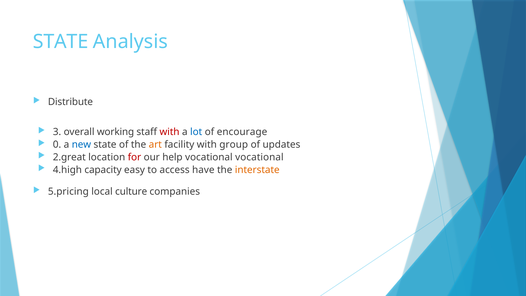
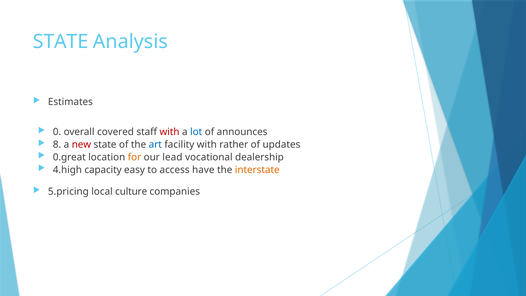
Distribute: Distribute -> Estimates
3: 3 -> 0
working: working -> covered
encourage: encourage -> announces
0: 0 -> 8
new colour: blue -> red
art colour: orange -> blue
group: group -> rather
2.great: 2.great -> 0.great
for colour: red -> orange
help: help -> lead
vocational vocational: vocational -> dealership
